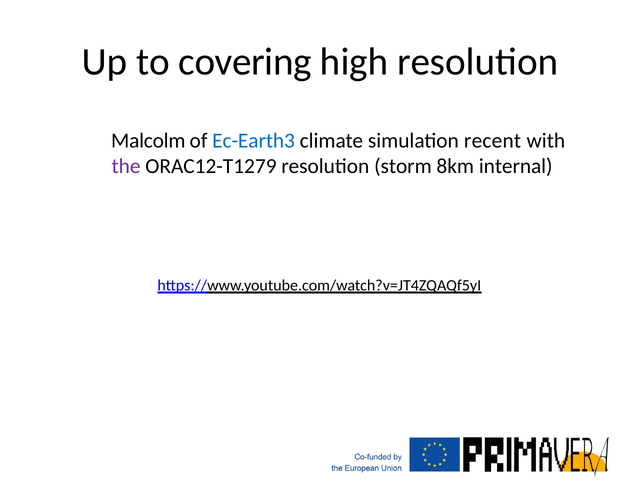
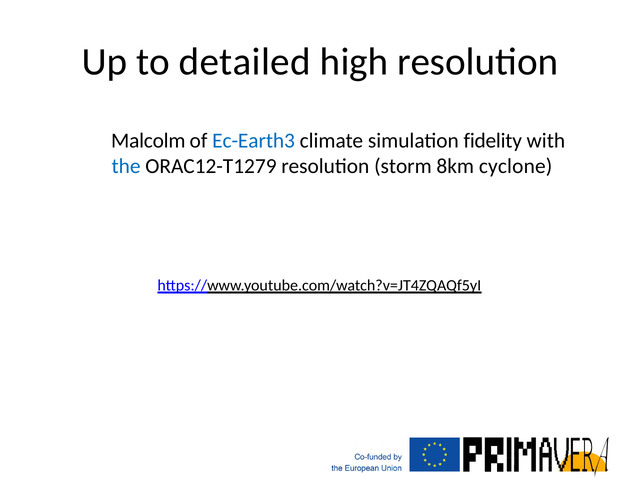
covering: covering -> detailed
recent: recent -> fidelity
the colour: purple -> blue
internal: internal -> cyclone
